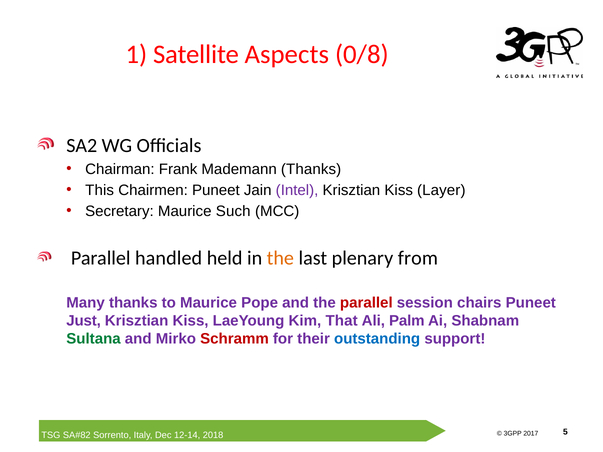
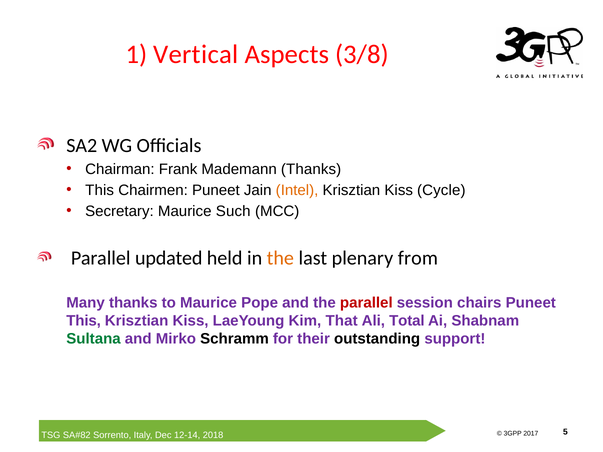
Satellite: Satellite -> Vertical
0/8: 0/8 -> 3/8
Intel colour: purple -> orange
Layer: Layer -> Cycle
handled: handled -> updated
Just at (84, 321): Just -> This
Palm: Palm -> Total
Schramm colour: red -> black
outstanding colour: blue -> black
